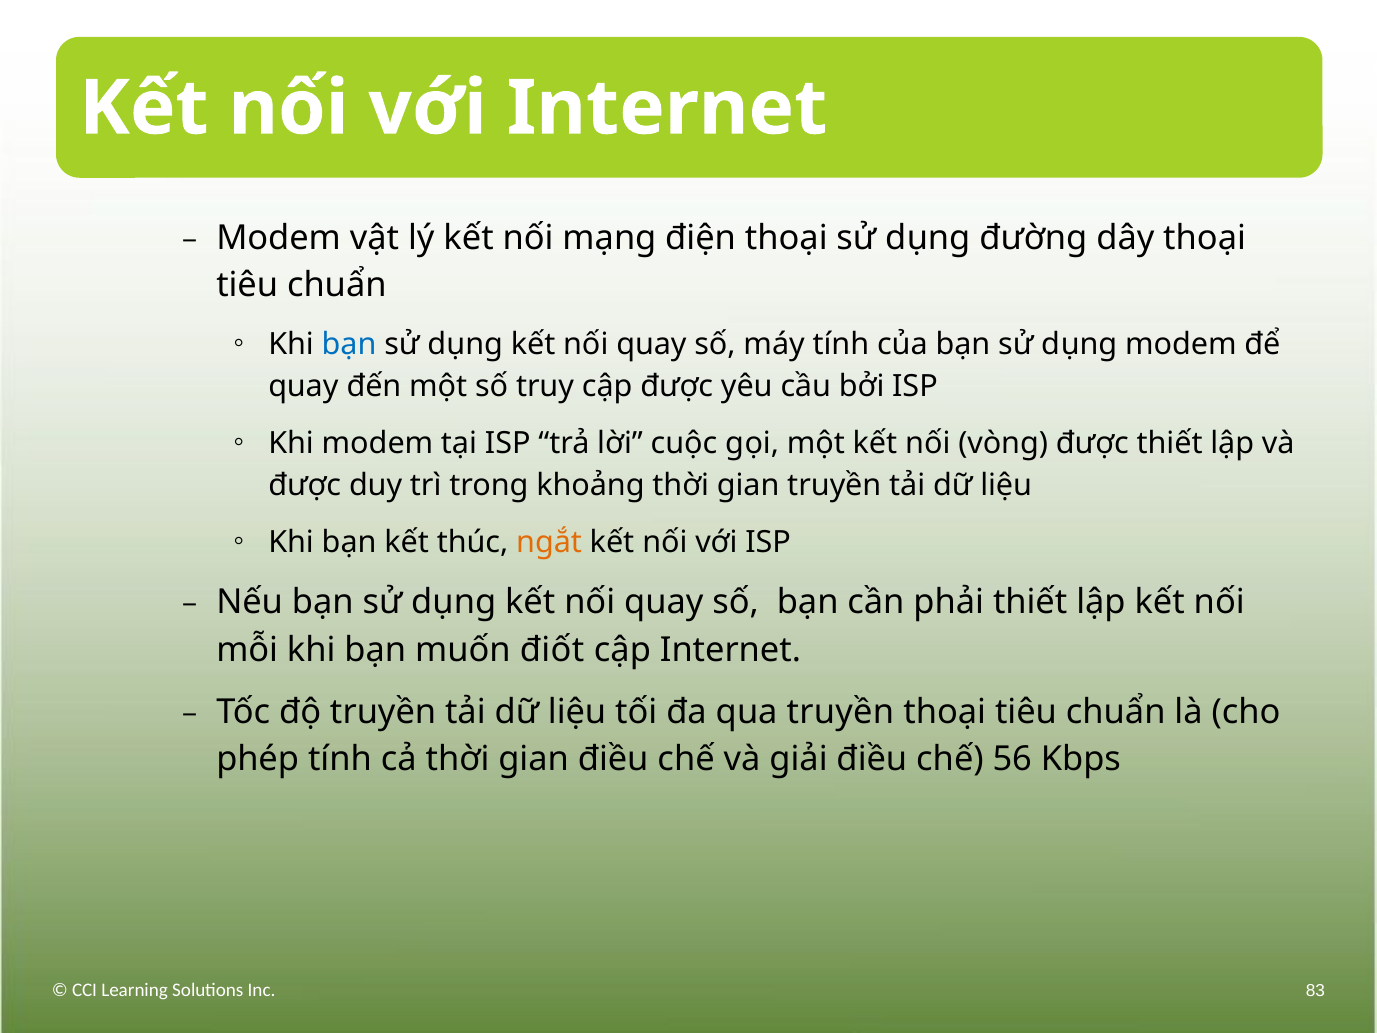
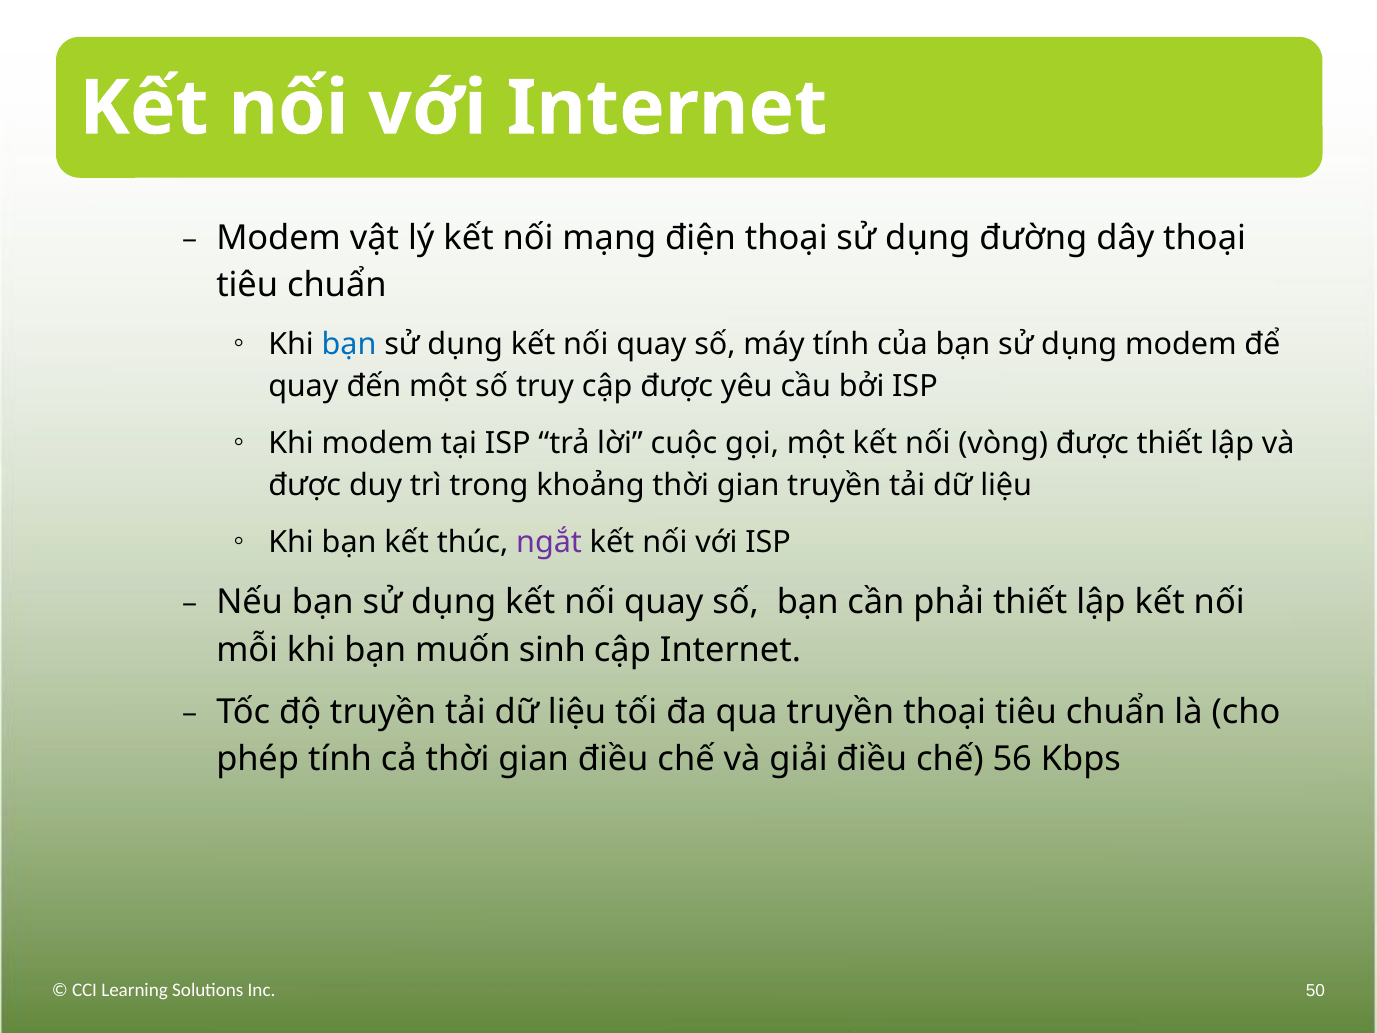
ngắt colour: orange -> purple
điốt: điốt -> sinh
83: 83 -> 50
